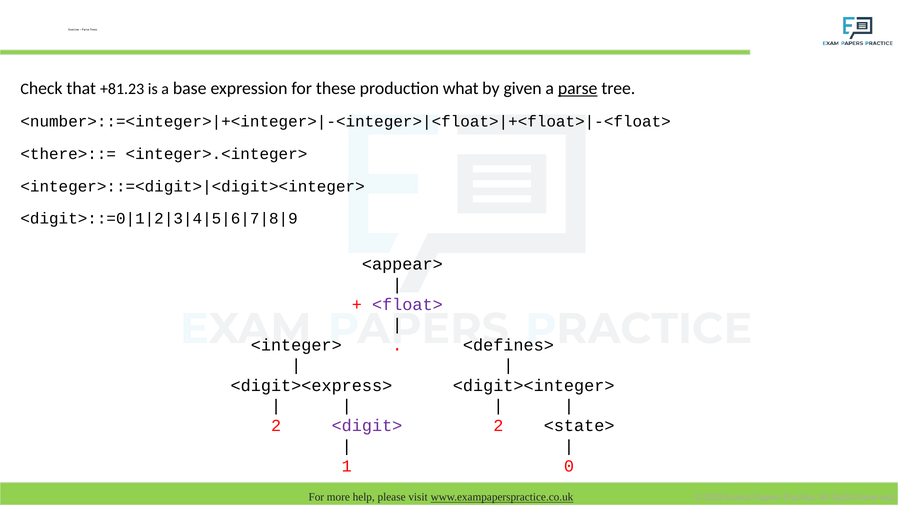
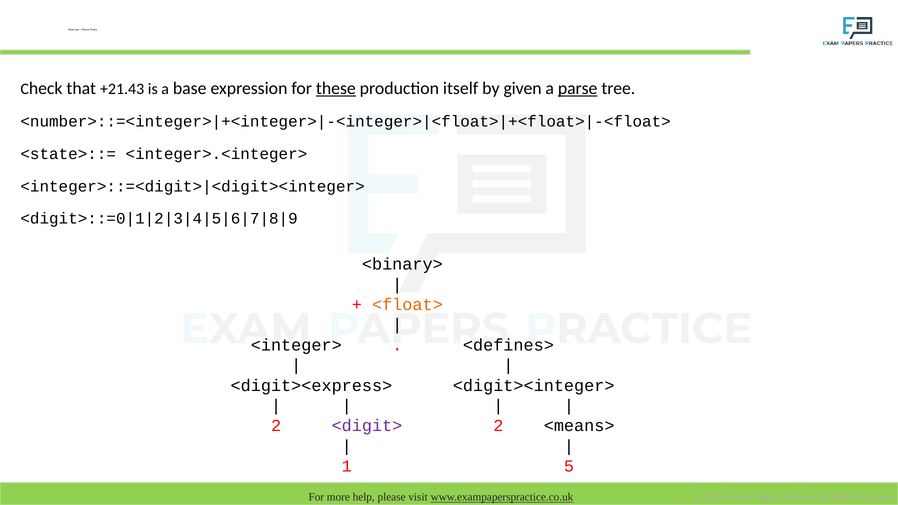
+81.23: +81.23 -> +21.43
these underline: none -> present
what: what -> itself
<there>::=: <there>::= -> <state>::=
<appear>: <appear> -> <binary>
<float> colour: purple -> orange
<state>: <state> -> <means>
0: 0 -> 5
